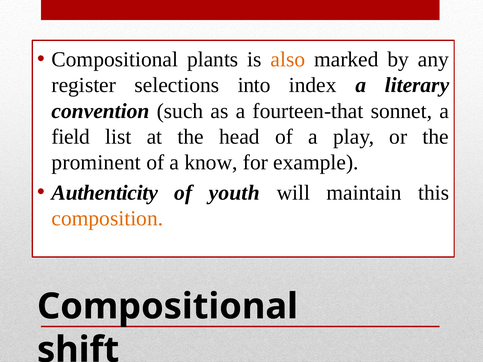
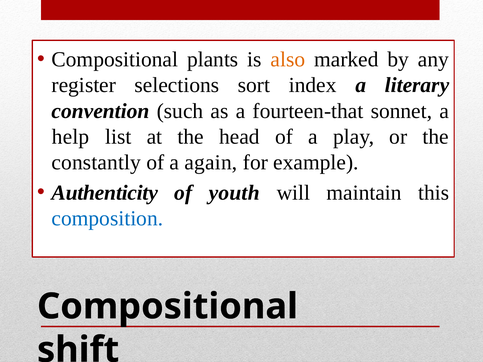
into: into -> sort
field: field -> help
prominent: prominent -> constantly
know: know -> again
composition colour: orange -> blue
